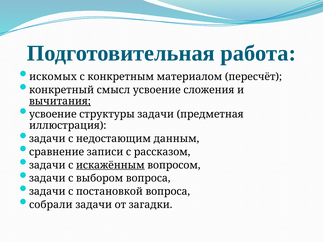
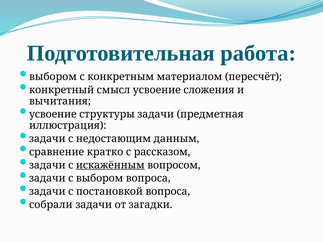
искомых at (53, 77): искомых -> выбором
вычитания underline: present -> none
записи: записи -> кратко
